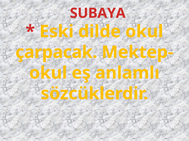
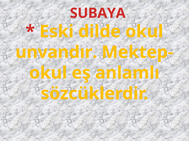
çarpacak: çarpacak -> unvandır
